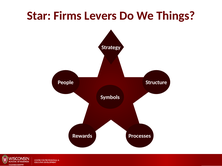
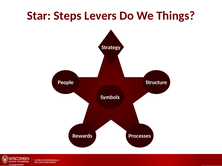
Firms: Firms -> Steps
